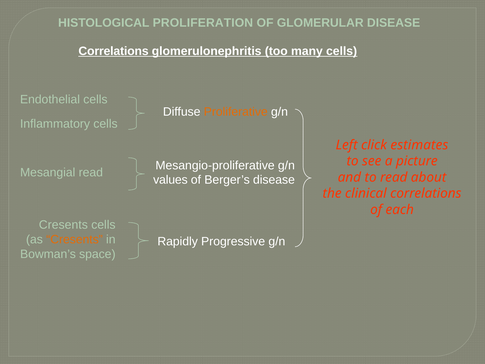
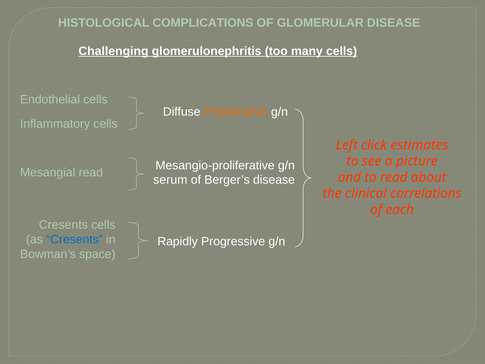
PROLIFERATION: PROLIFERATION -> COMPLICATIONS
Correlations at (114, 51): Correlations -> Challenging
values: values -> serum
Cresents at (75, 239) colour: orange -> blue
